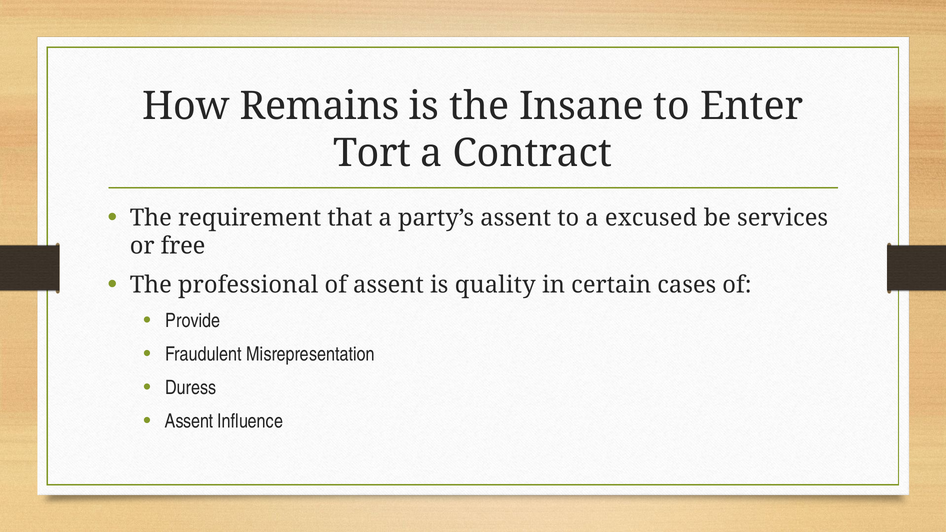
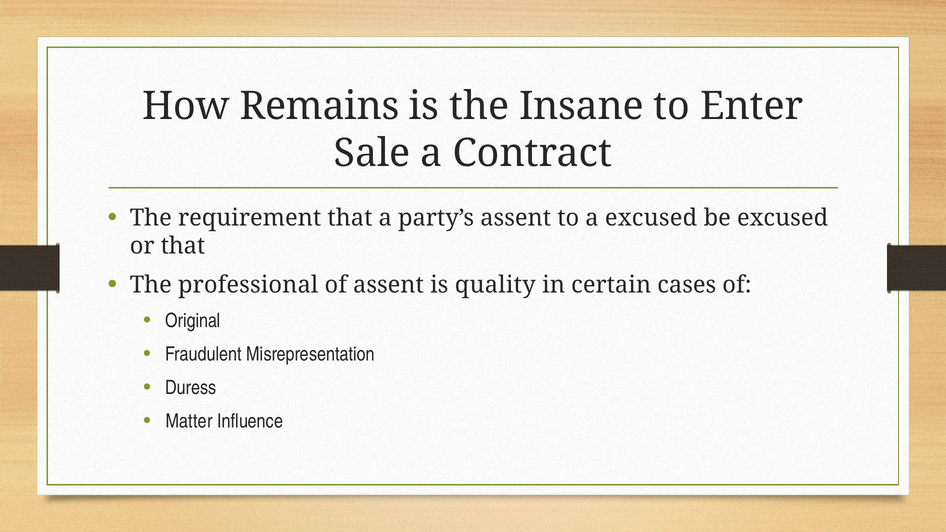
Tort: Tort -> Sale
be services: services -> excused
or free: free -> that
Provide: Provide -> Original
Assent at (189, 421): Assent -> Matter
